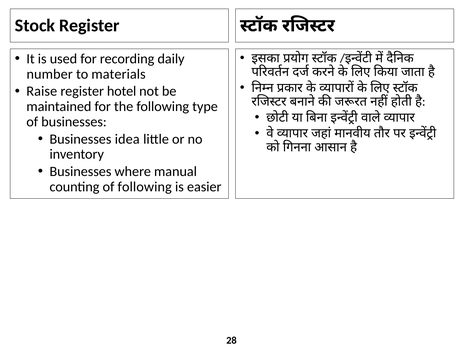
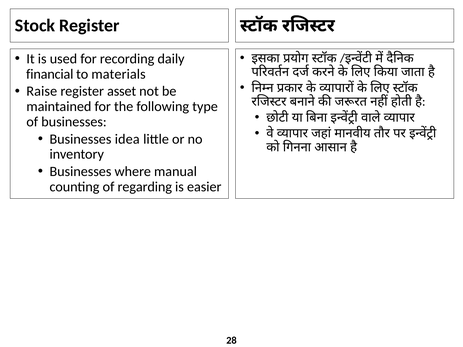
number: number -> financial
hotel: hotel -> asset
of following: following -> regarding
